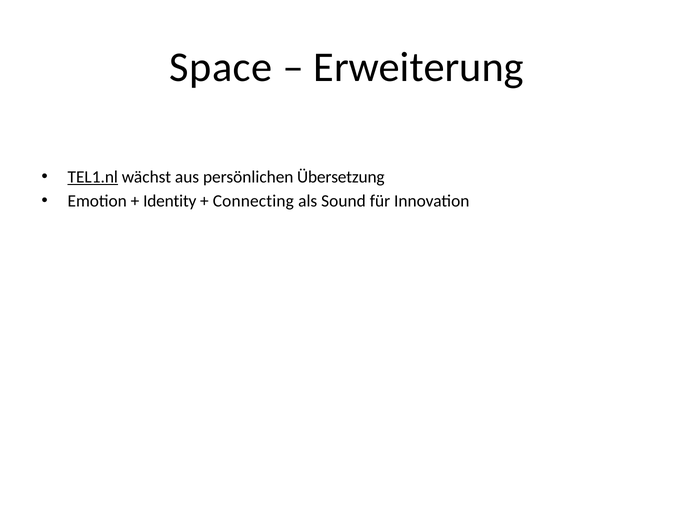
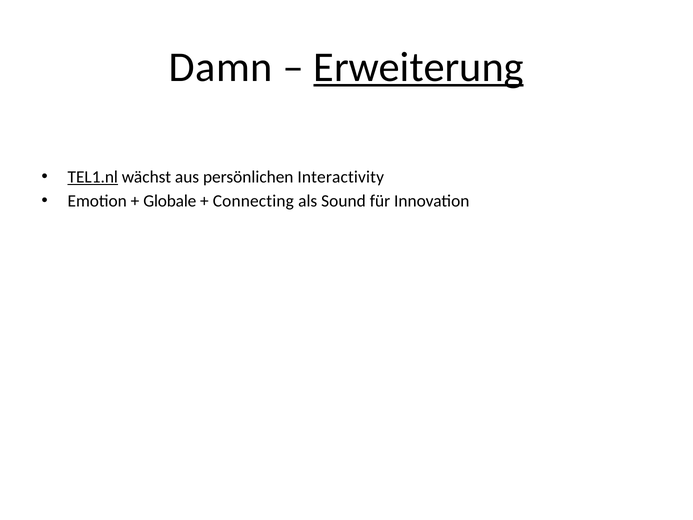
Space: Space -> Damn
Erweiterung underline: none -> present
Übersetzung: Übersetzung -> Interactivity
Identity: Identity -> Globale
